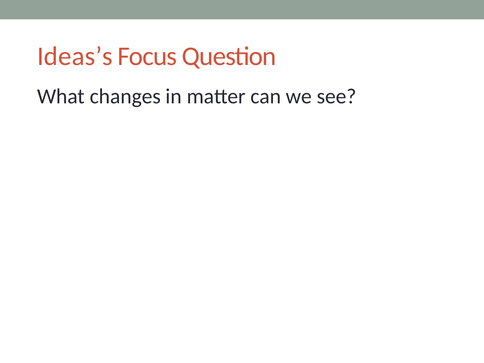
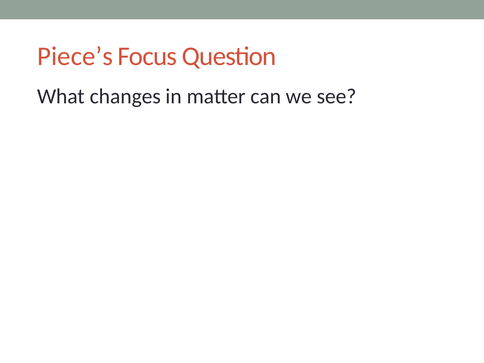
Ideas’s: Ideas’s -> Piece’s
